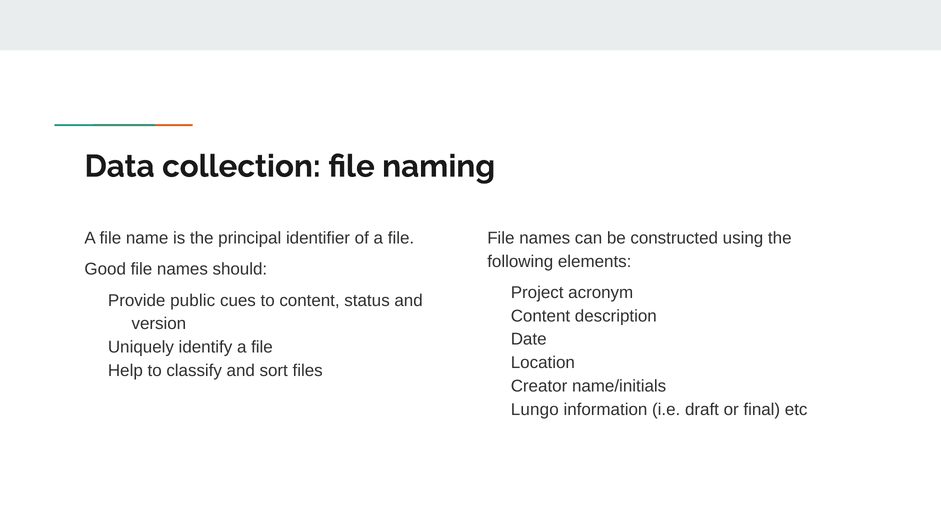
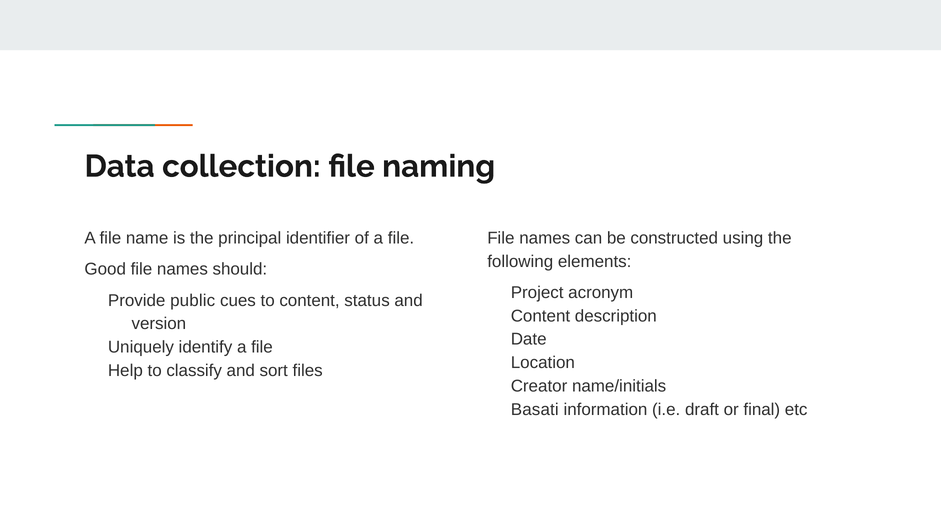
Lungo: Lungo -> Basati
